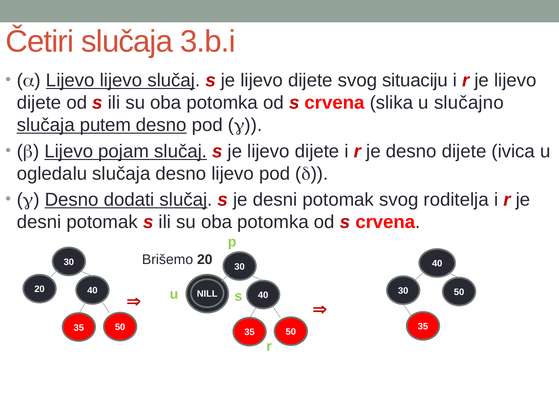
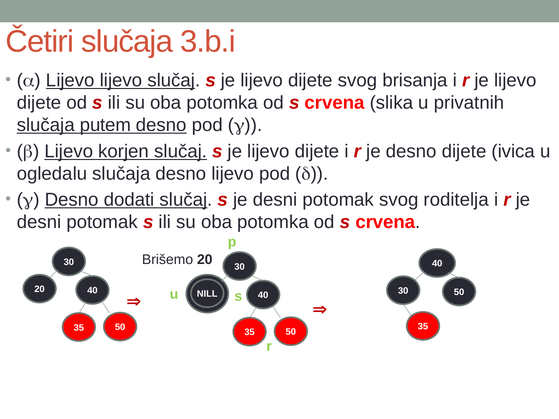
situaciju: situaciju -> brisanja
slučajno: slučajno -> privatnih
pojam: pojam -> korjen
